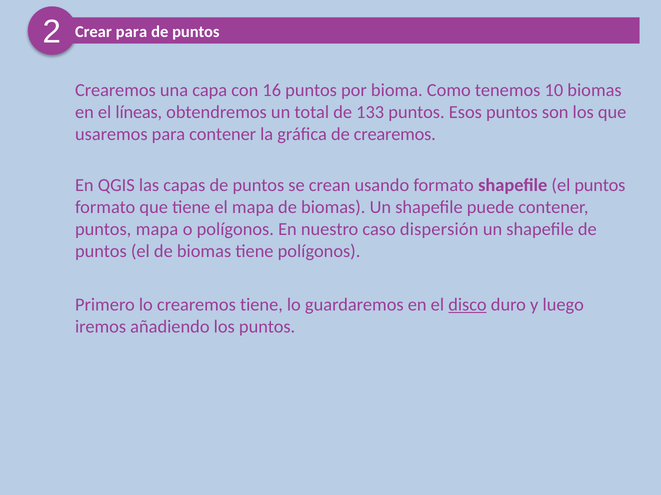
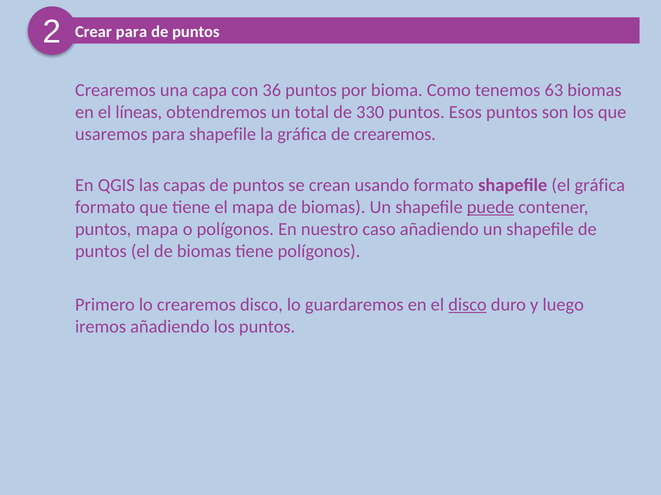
16: 16 -> 36
10: 10 -> 63
133: 133 -> 330
para contener: contener -> shapefile
el puntos: puntos -> gráfica
puede underline: none -> present
caso dispersión: dispersión -> añadiendo
crearemos tiene: tiene -> disco
